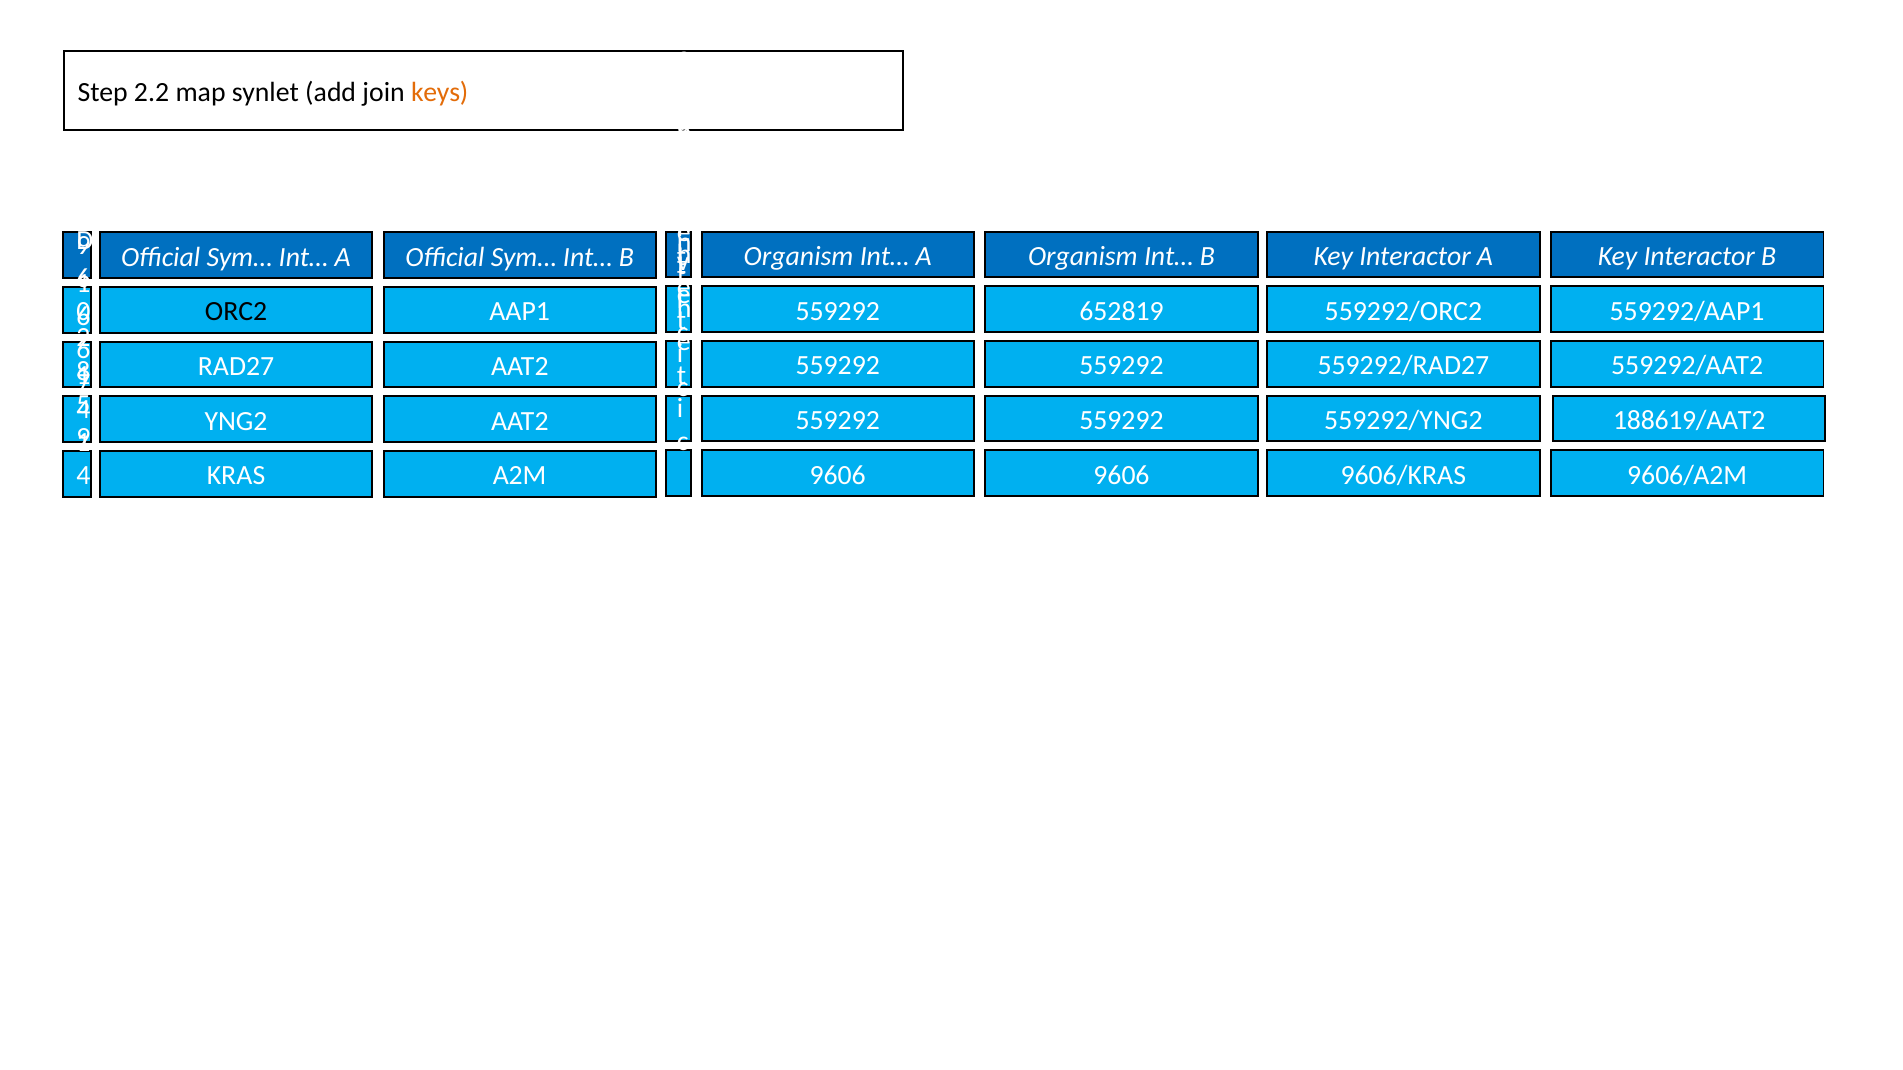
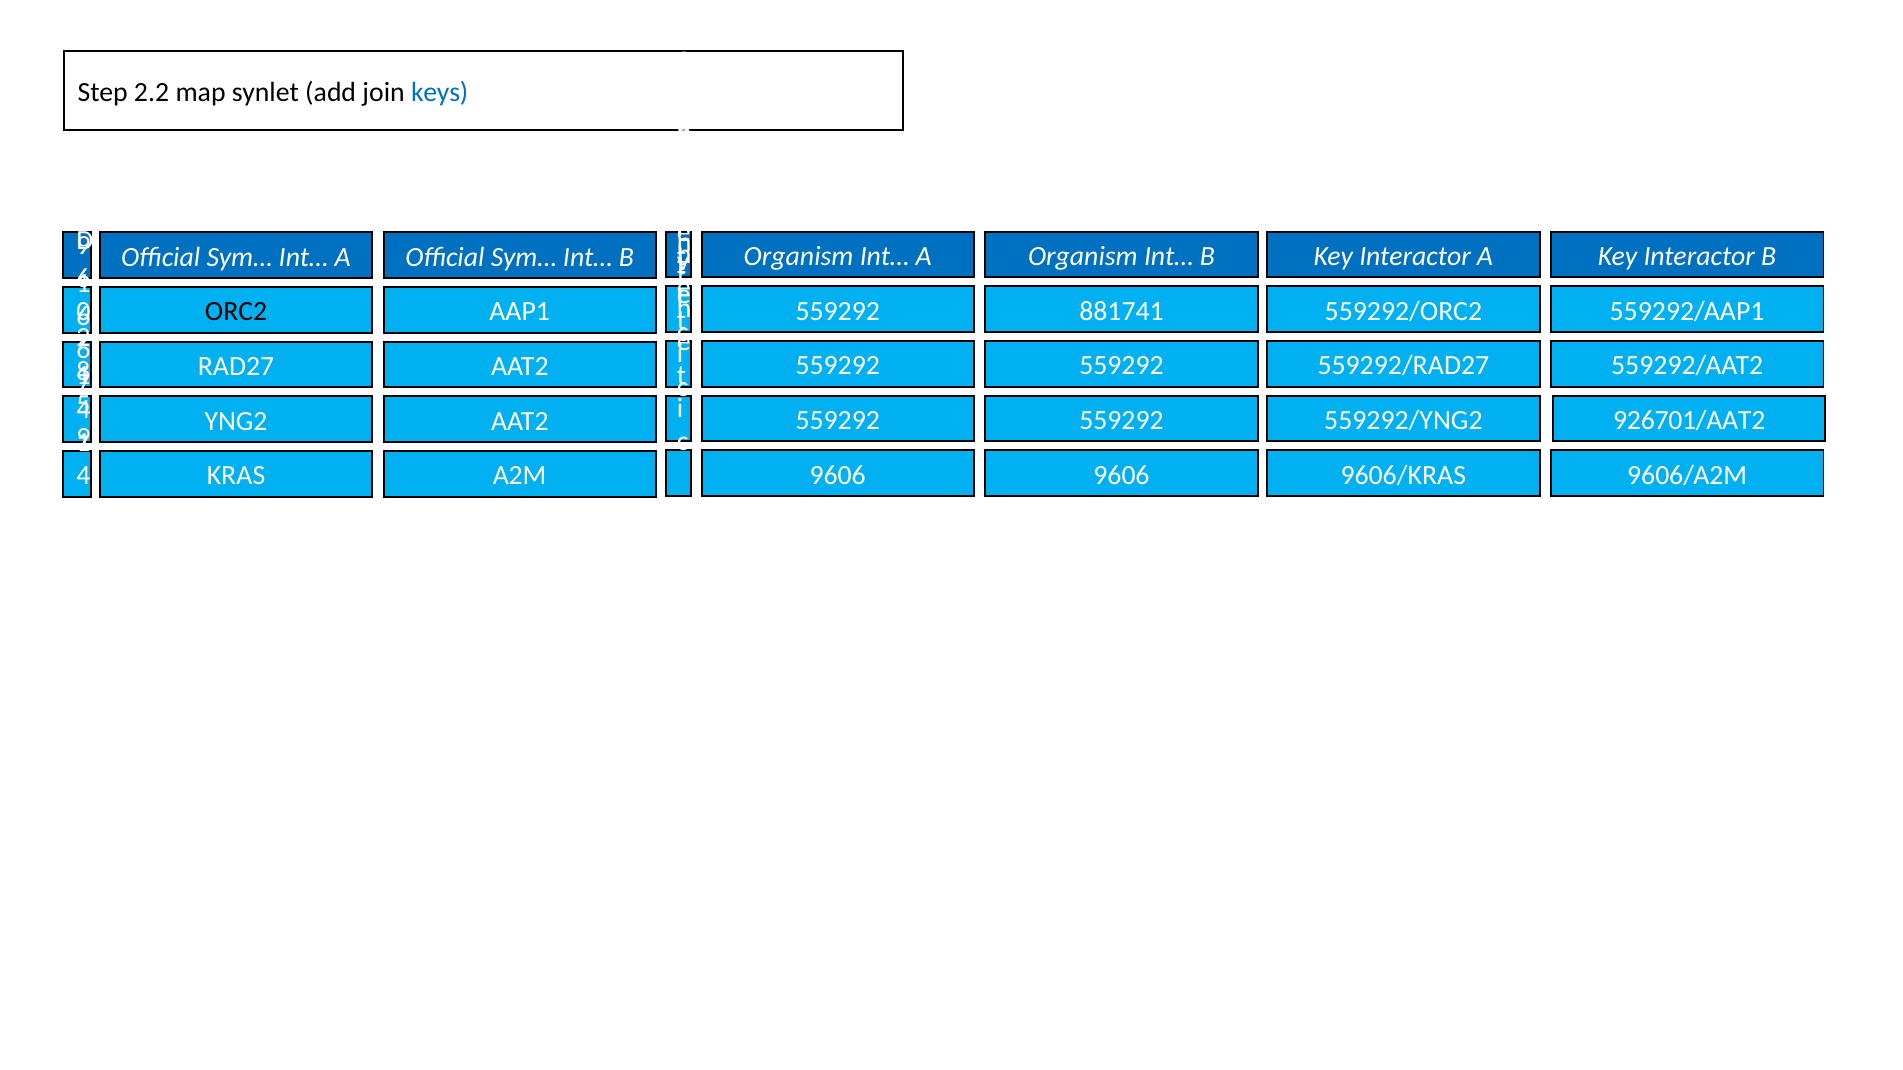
keys colour: orange -> blue
652819: 652819 -> 881741
188619/AAT2: 188619/AAT2 -> 926701/AAT2
